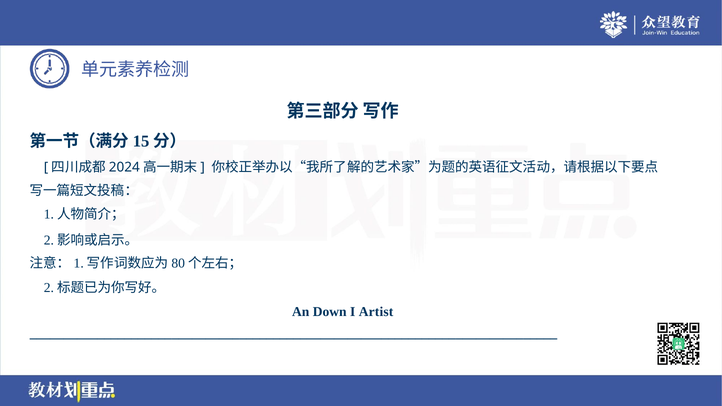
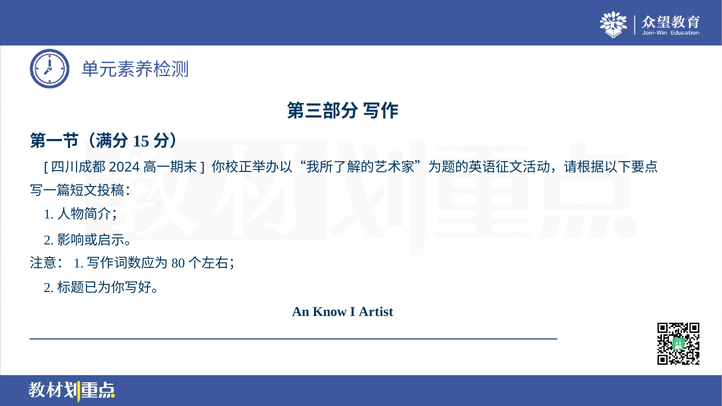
Down: Down -> Know
